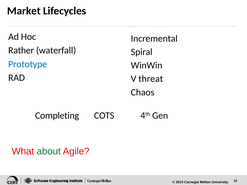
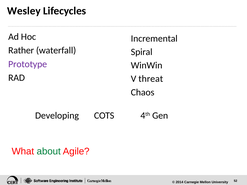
Market: Market -> Wesley
Prototype colour: blue -> purple
Completing: Completing -> Developing
